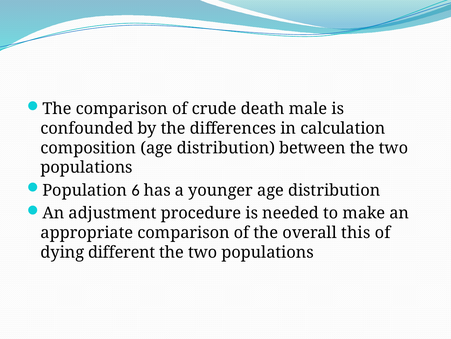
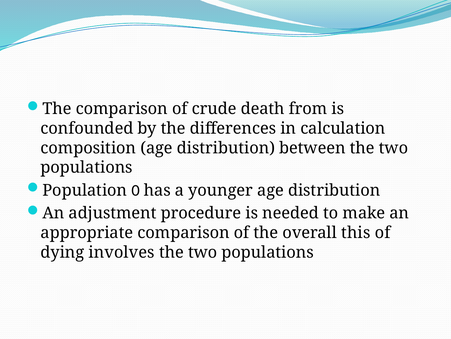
male: male -> from
6: 6 -> 0
different: different -> involves
